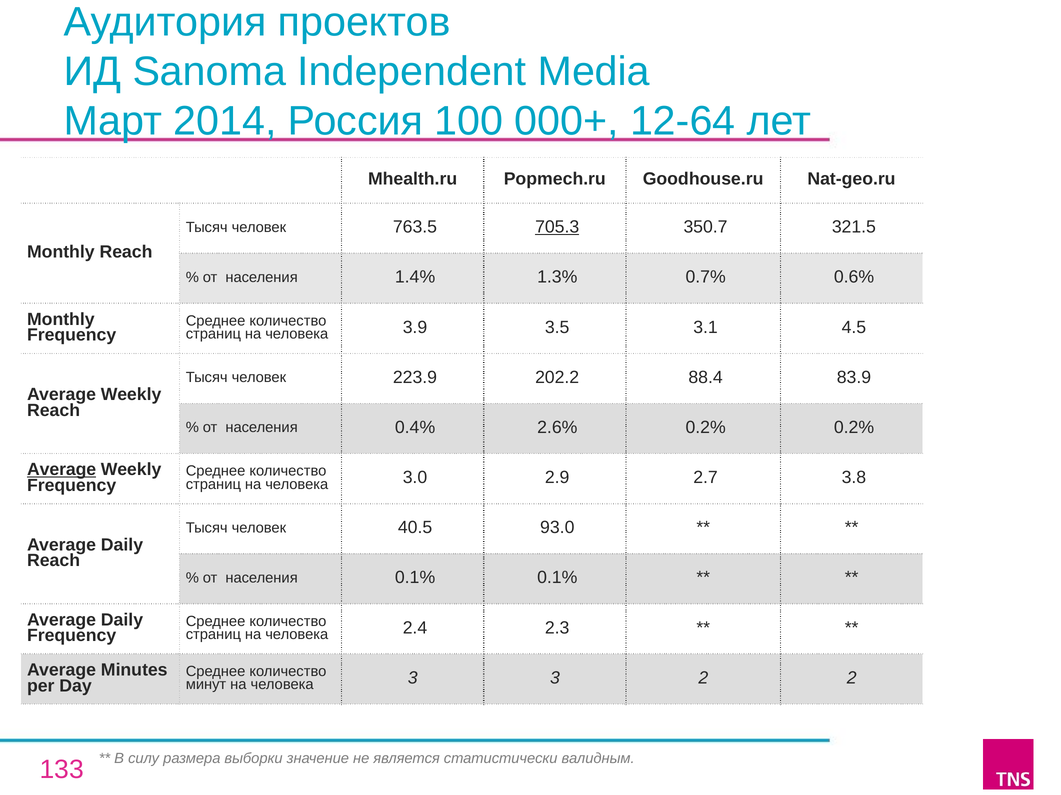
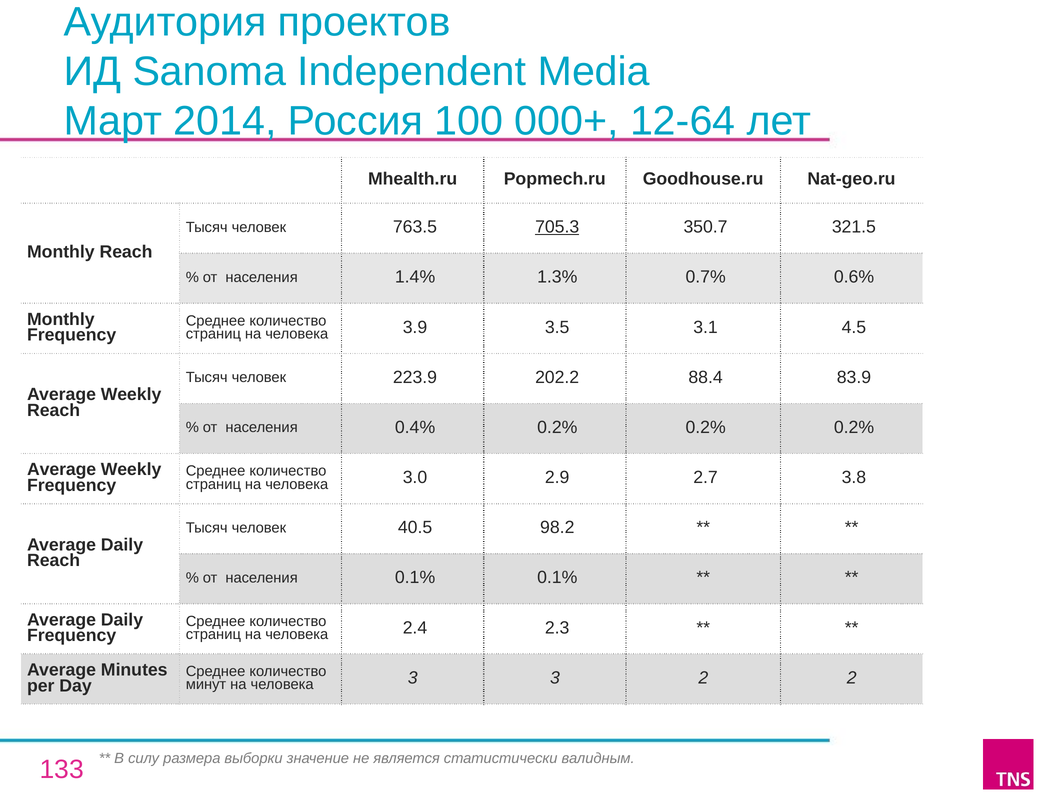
0.4% 2.6%: 2.6% -> 0.2%
Average at (62, 470) underline: present -> none
93.0: 93.0 -> 98.2
